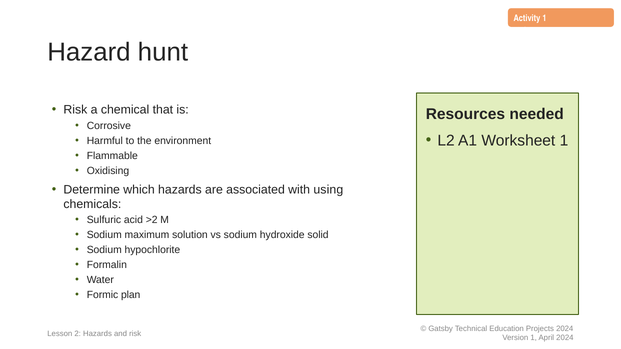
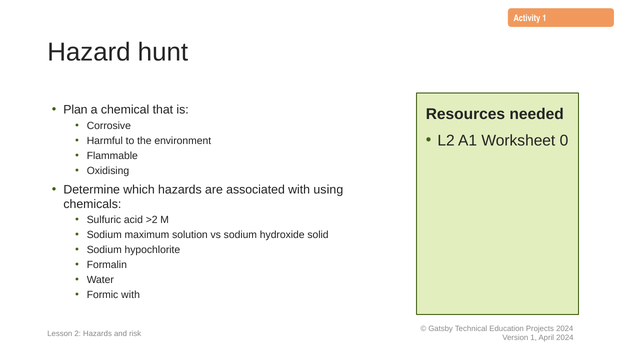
Risk at (75, 110): Risk -> Plan
Worksheet 1: 1 -> 0
Formic plan: plan -> with
